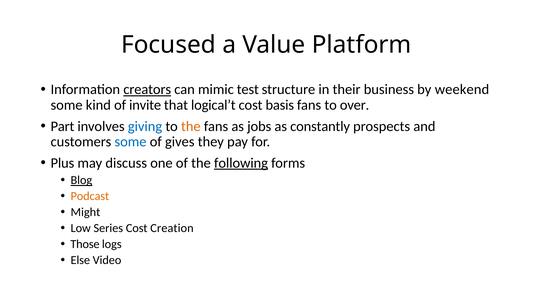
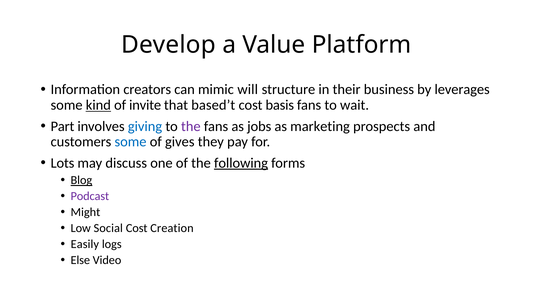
Focused: Focused -> Develop
creators underline: present -> none
test: test -> will
weekend: weekend -> leverages
kind underline: none -> present
logical’t: logical’t -> based’t
over: over -> wait
the at (191, 126) colour: orange -> purple
constantly: constantly -> marketing
Plus: Plus -> Lots
Podcast colour: orange -> purple
Series: Series -> Social
Those: Those -> Easily
